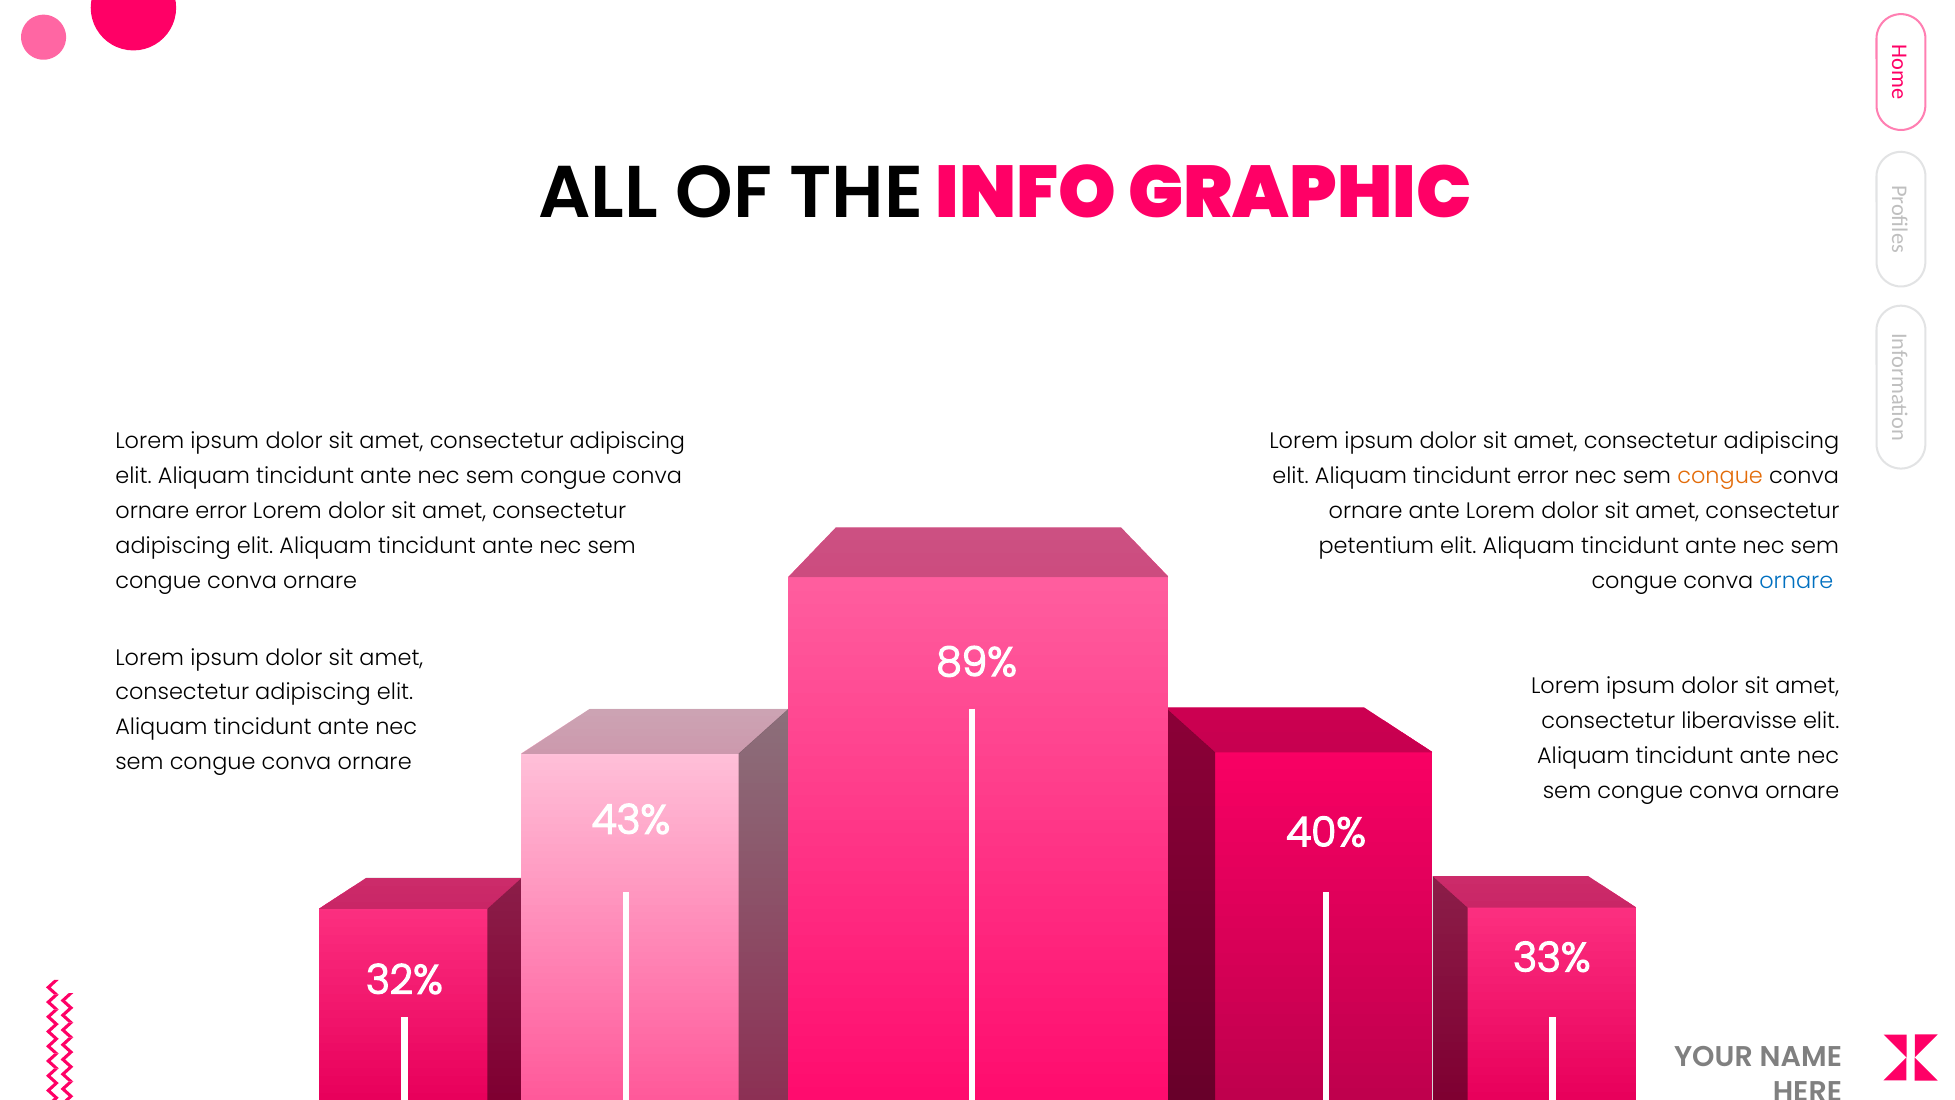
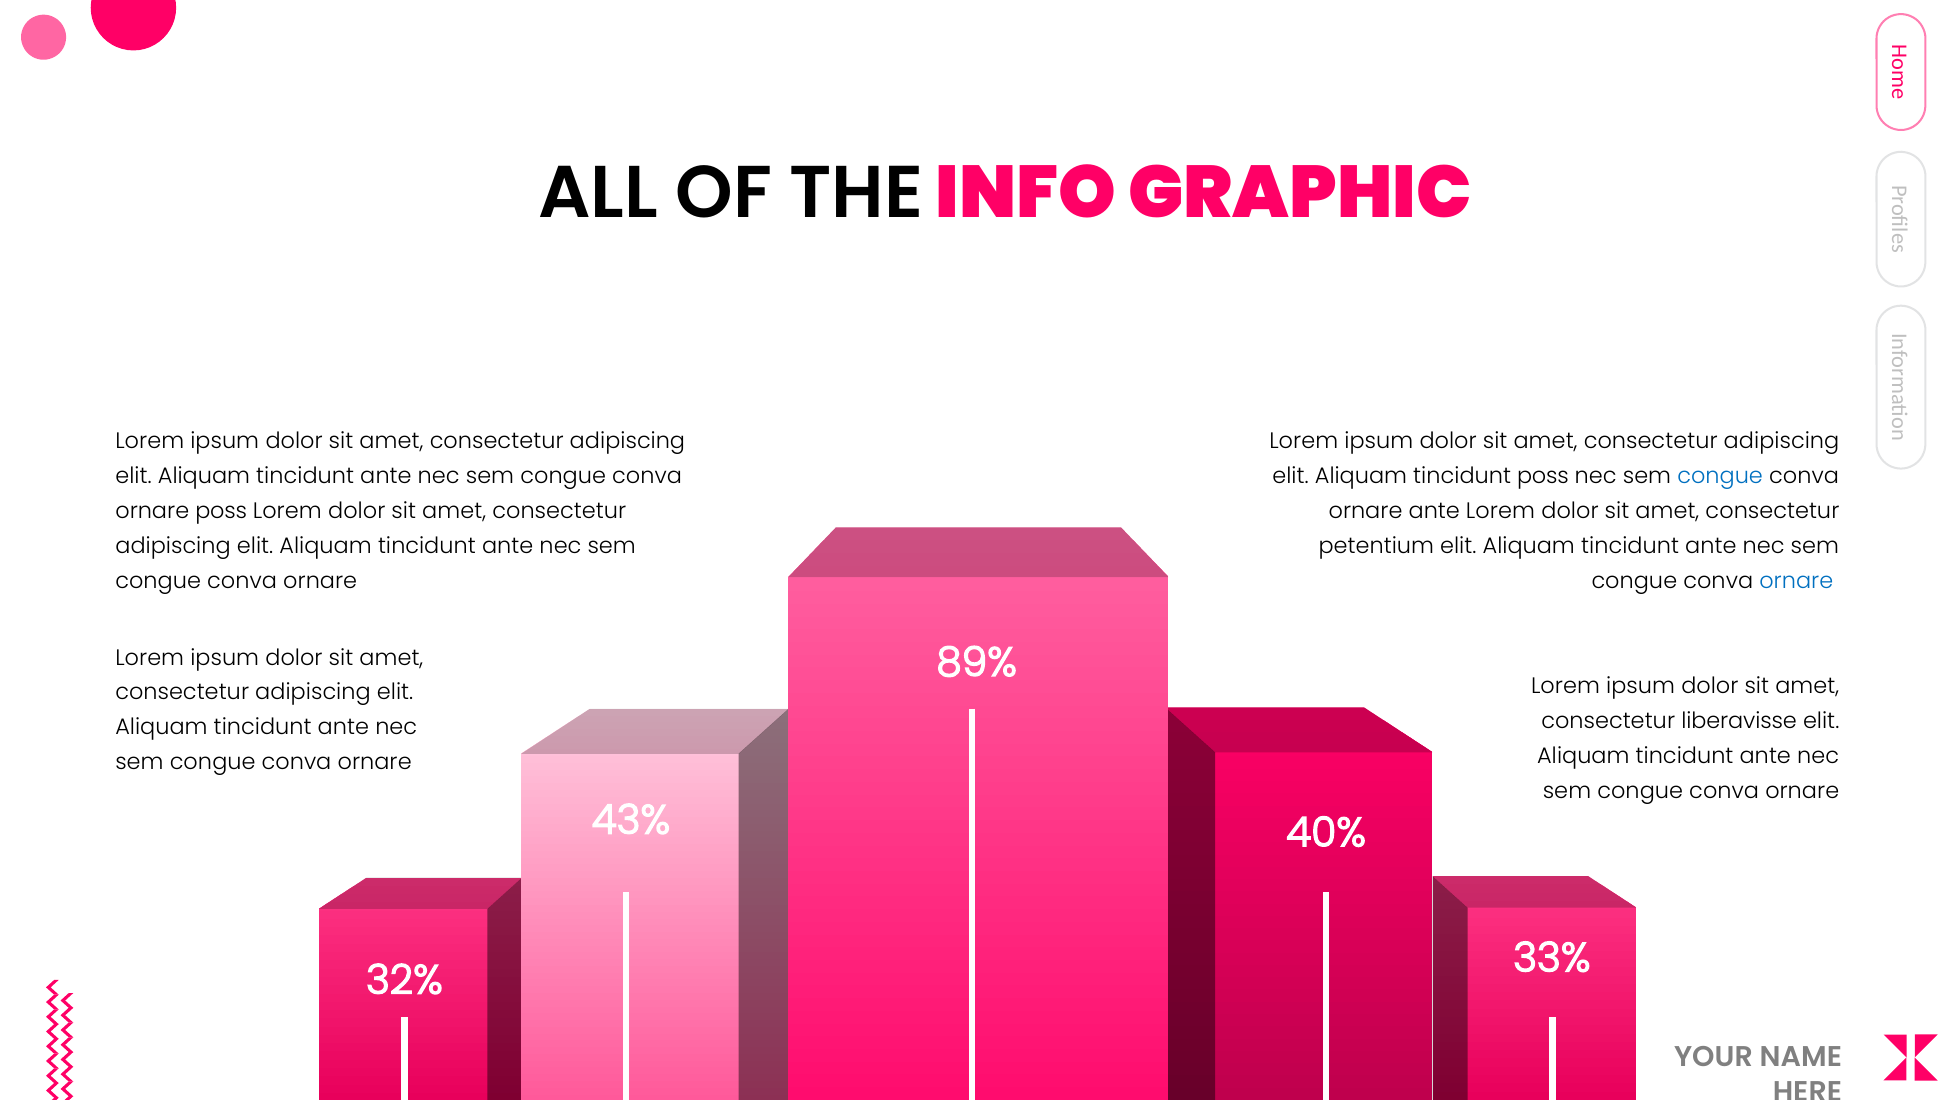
tincidunt error: error -> poss
congue at (1720, 476) colour: orange -> blue
ornare error: error -> poss
